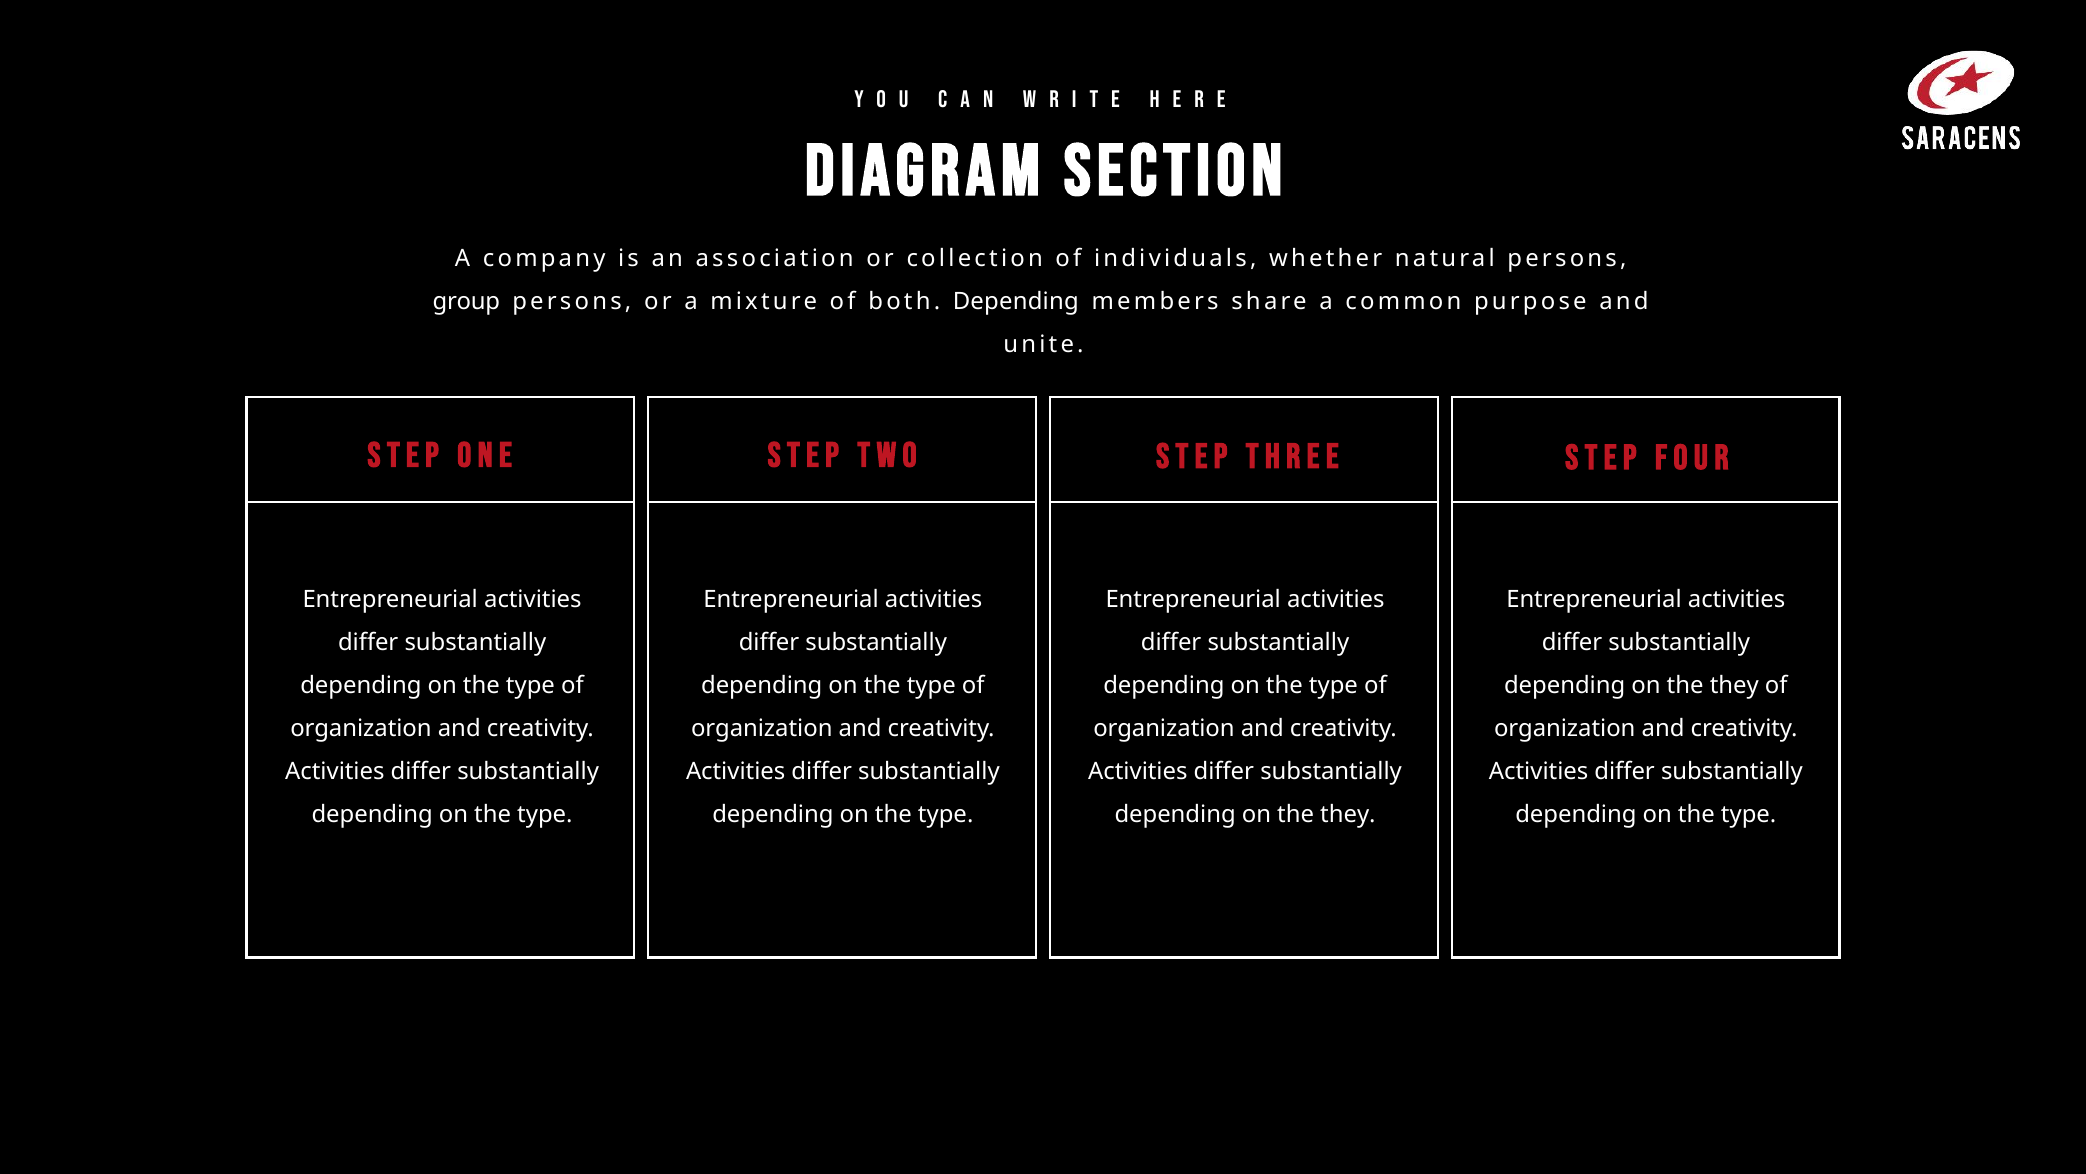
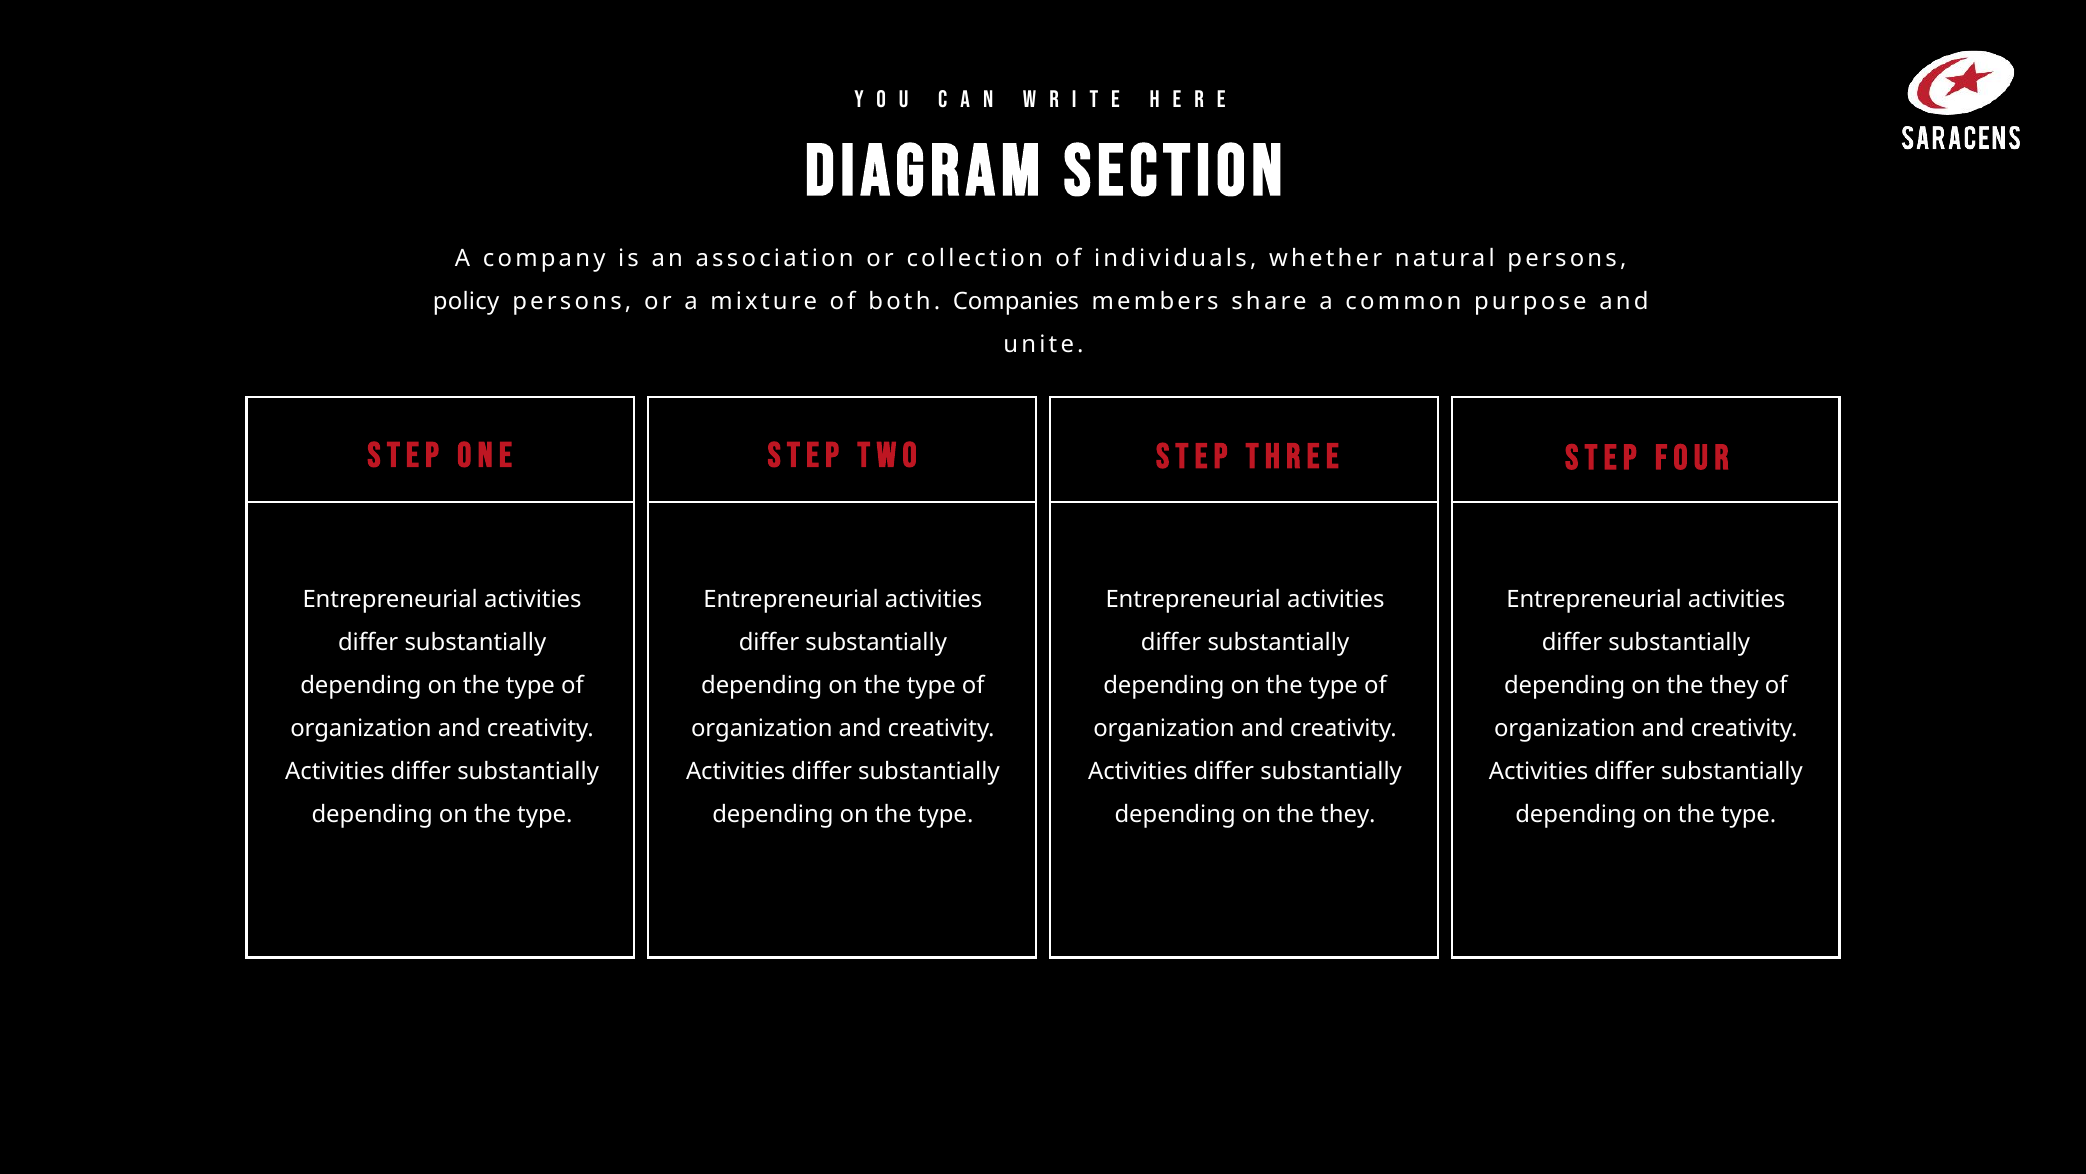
group: group -> policy
both Depending: Depending -> Companies
